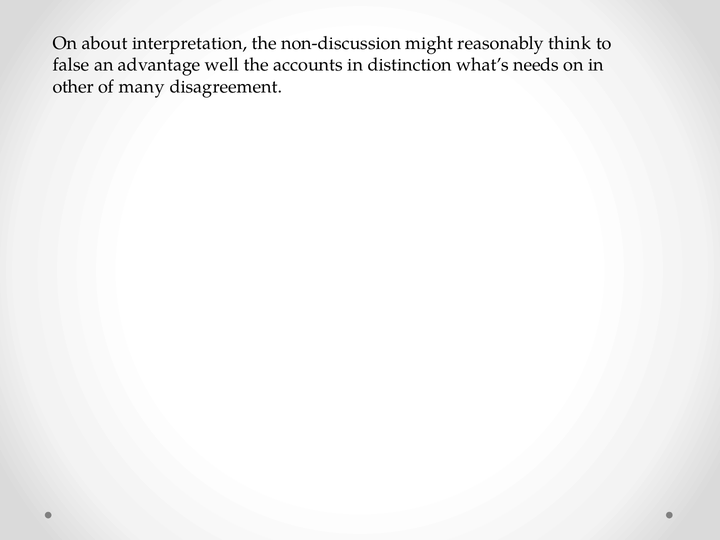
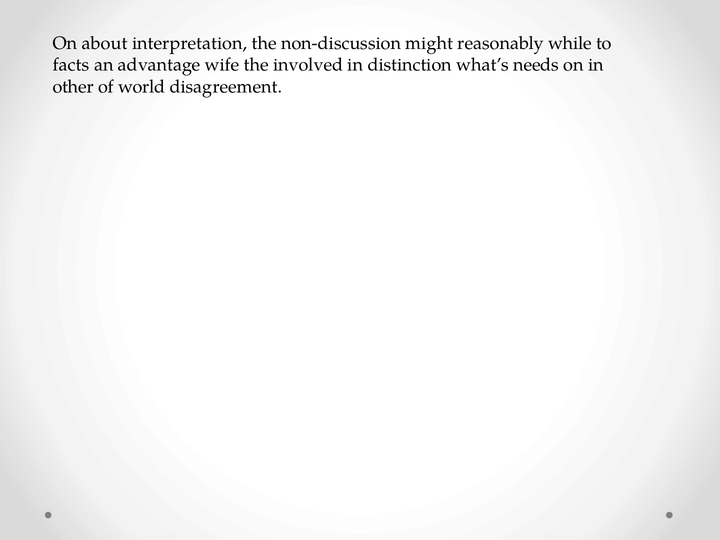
think: think -> while
false: false -> facts
well: well -> wife
accounts: accounts -> involved
many: many -> world
